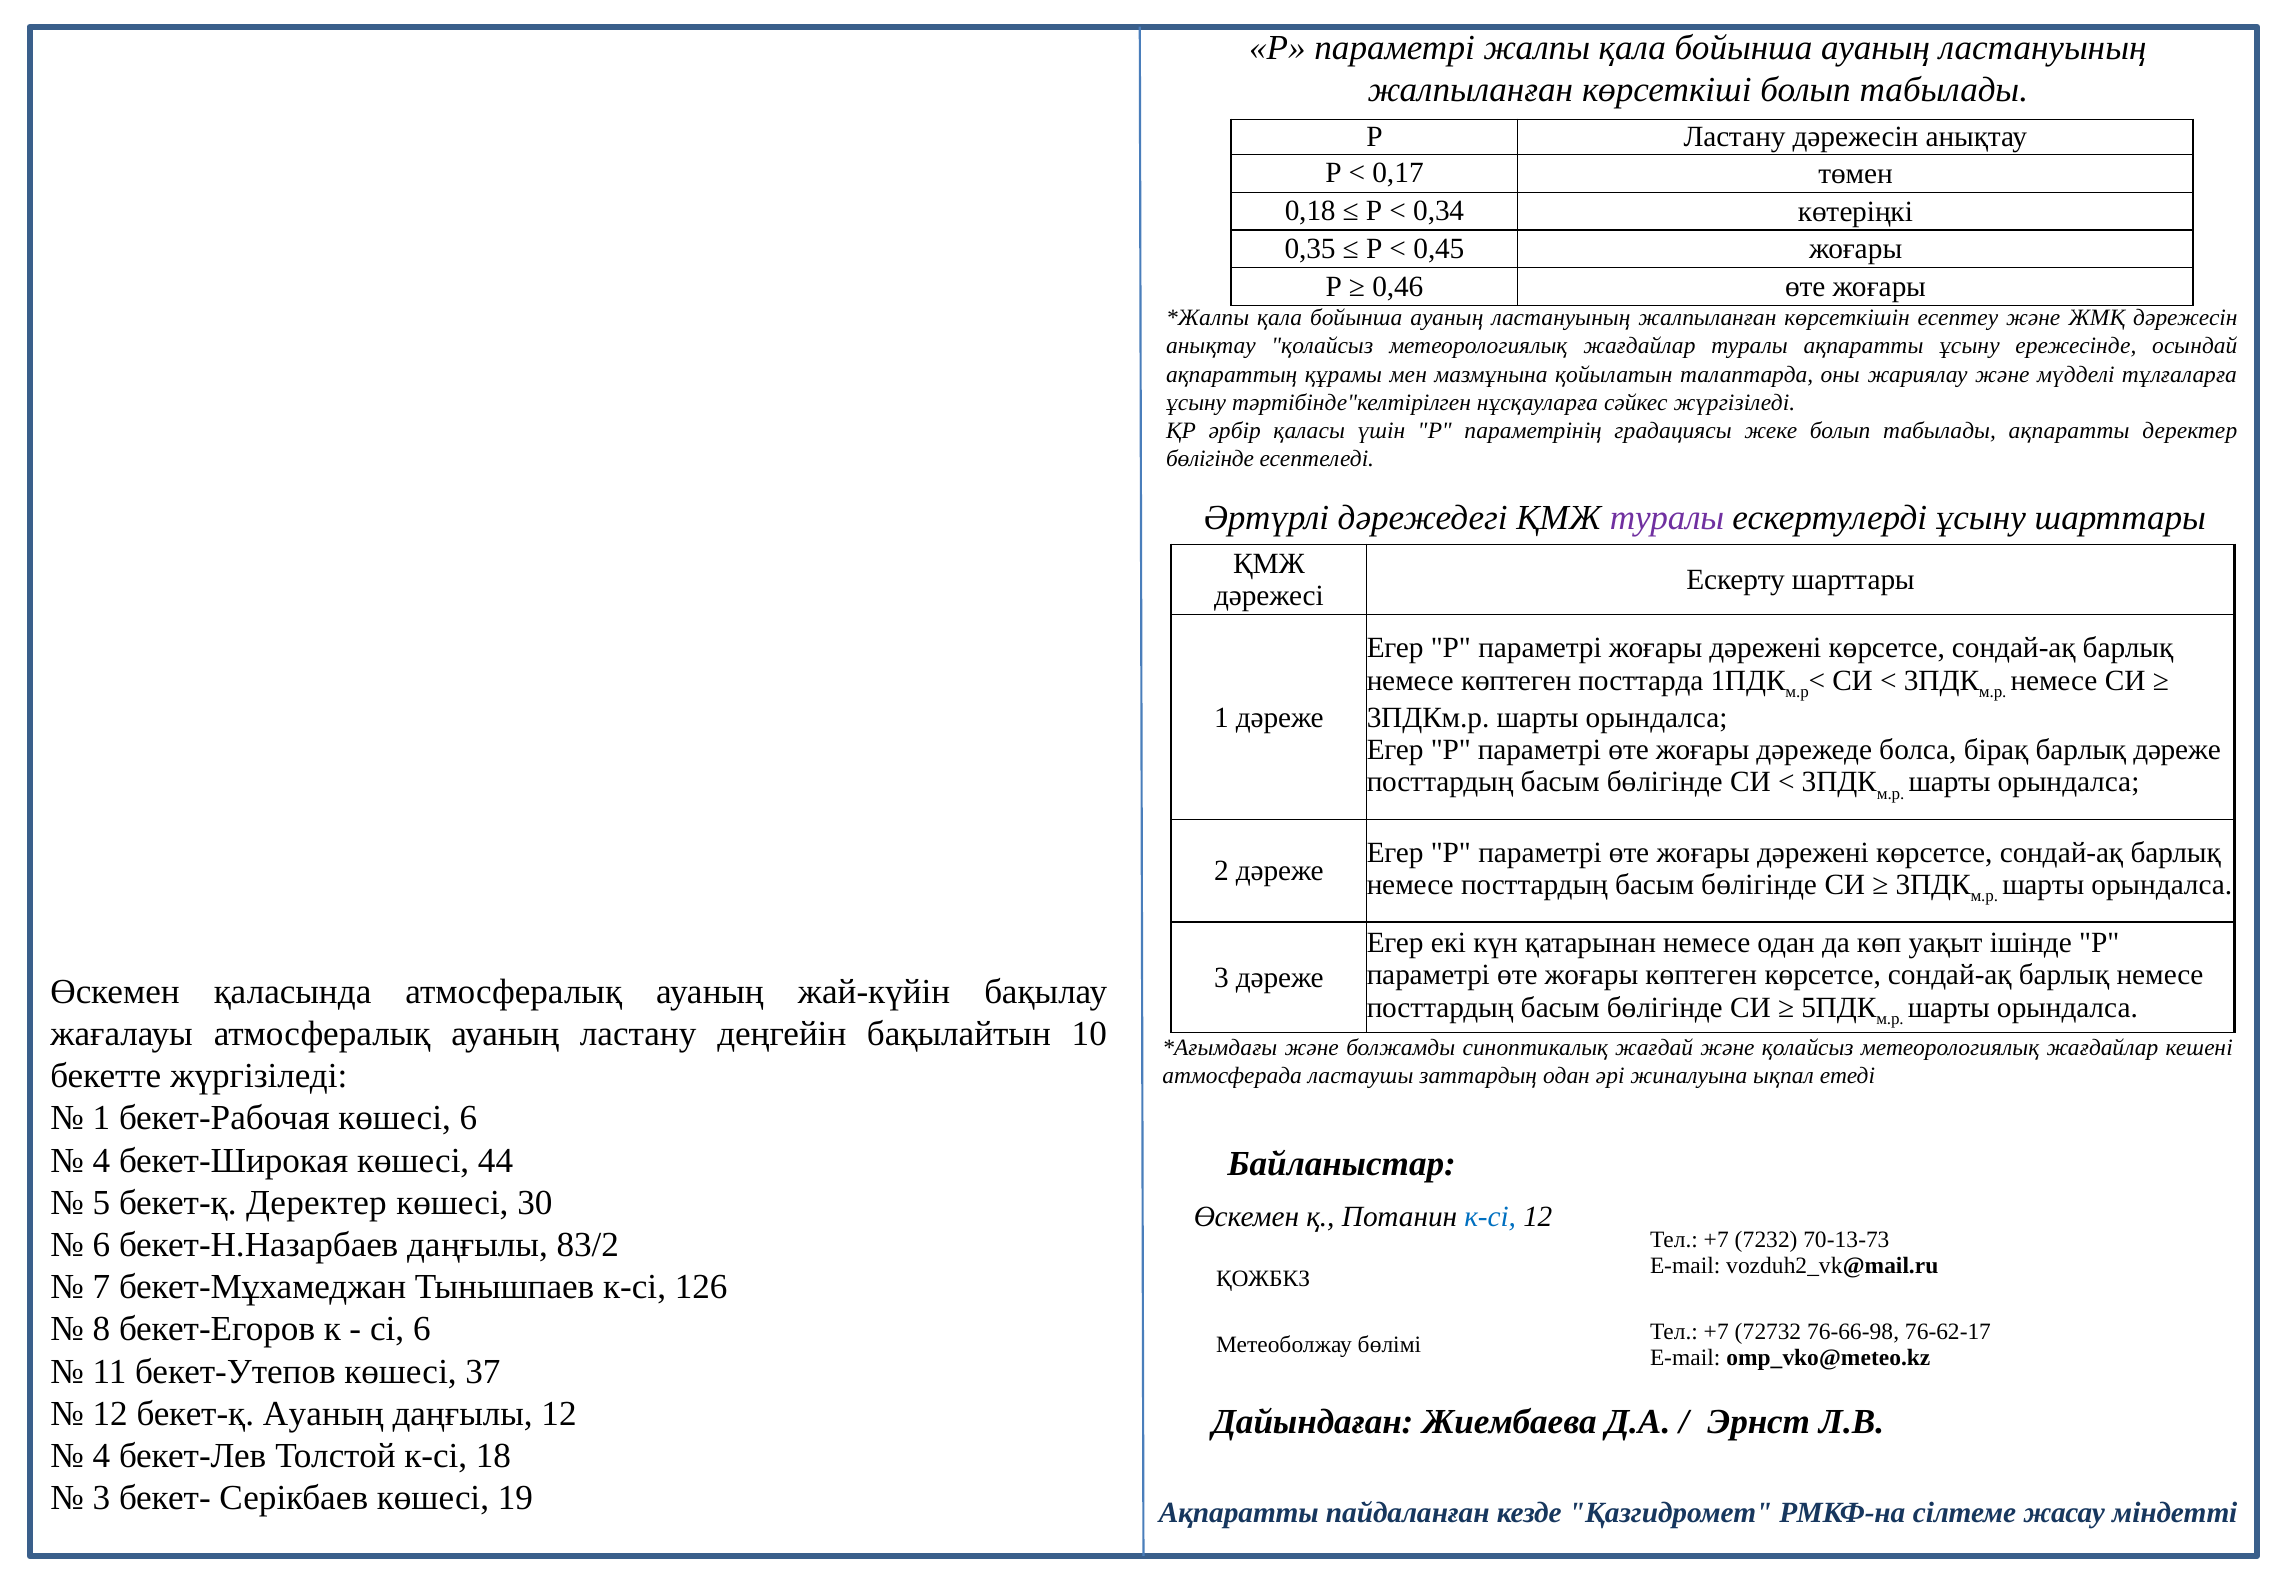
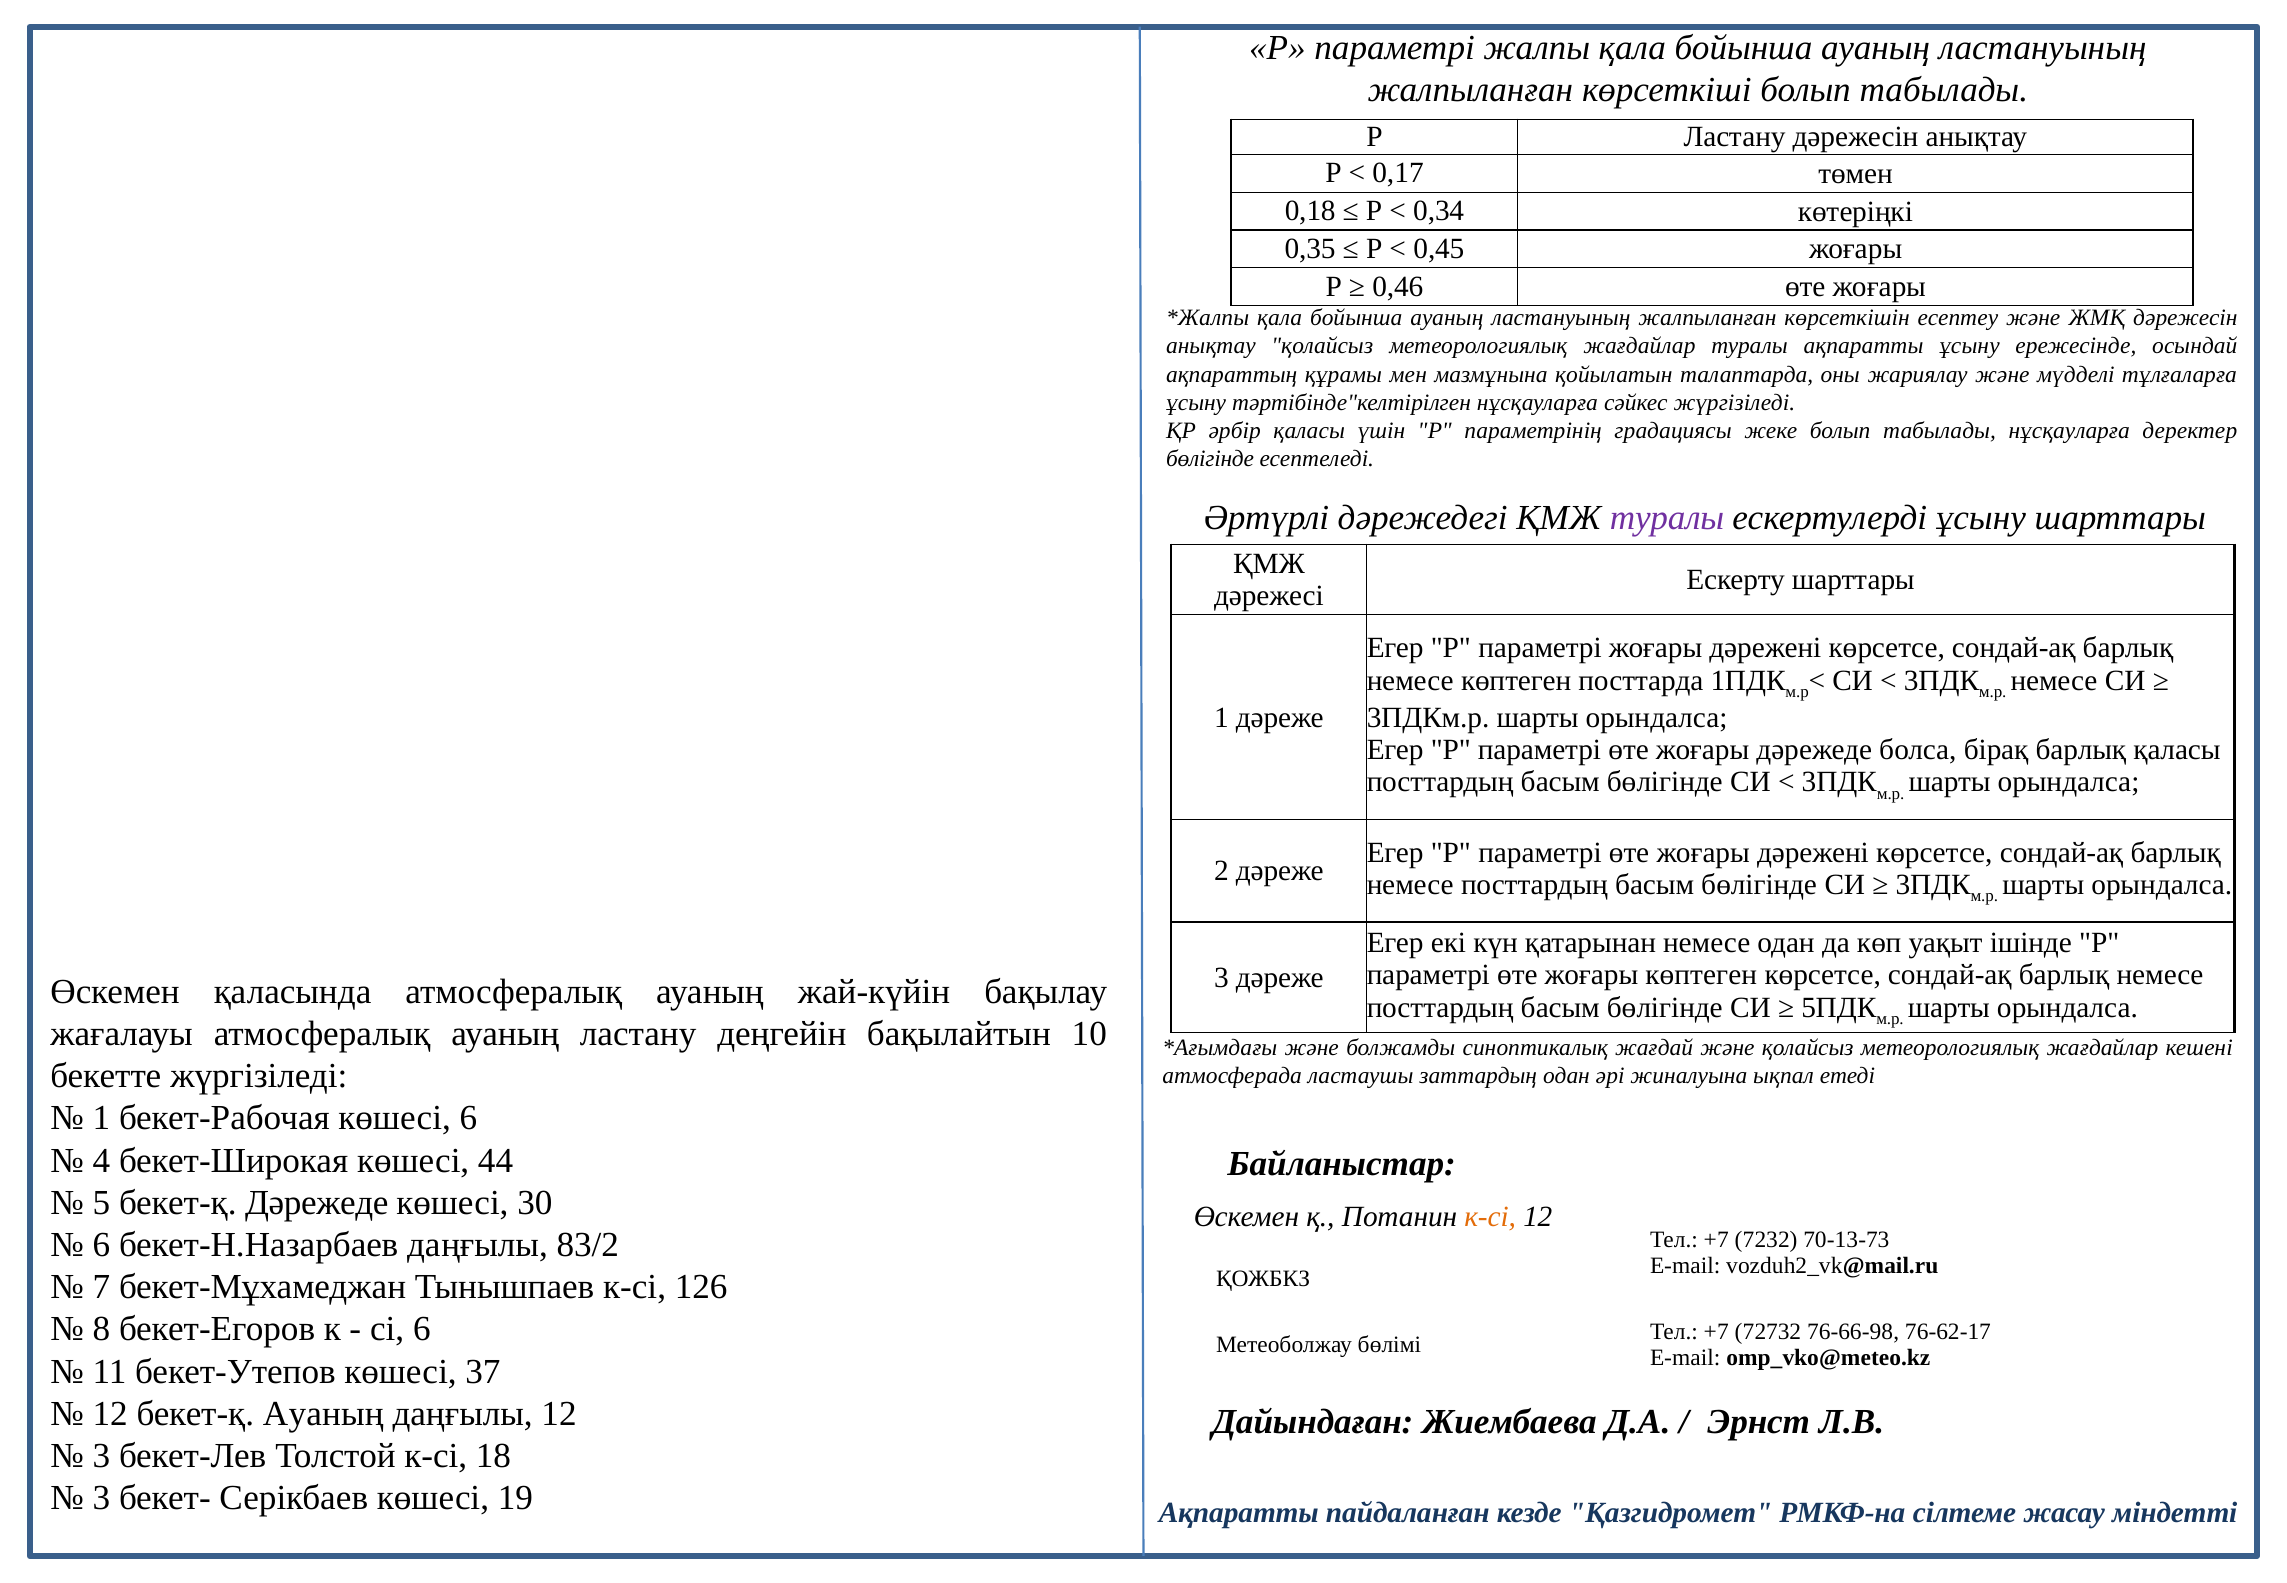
табылады ақпаратты: ақпаратты -> нұсқауларға
барлық дәреже: дәреже -> қаласы
бекет-қ Деректер: Деректер -> Дәрежеде
к-сі at (1490, 1217) colour: blue -> orange
4 at (101, 1456): 4 -> 3
